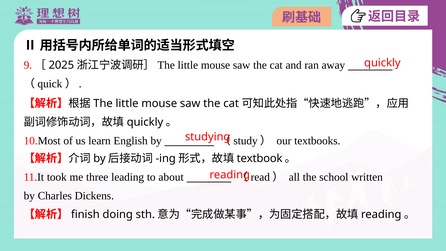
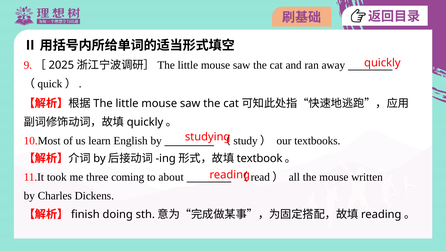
leading: leading -> coming
the school: school -> mouse
